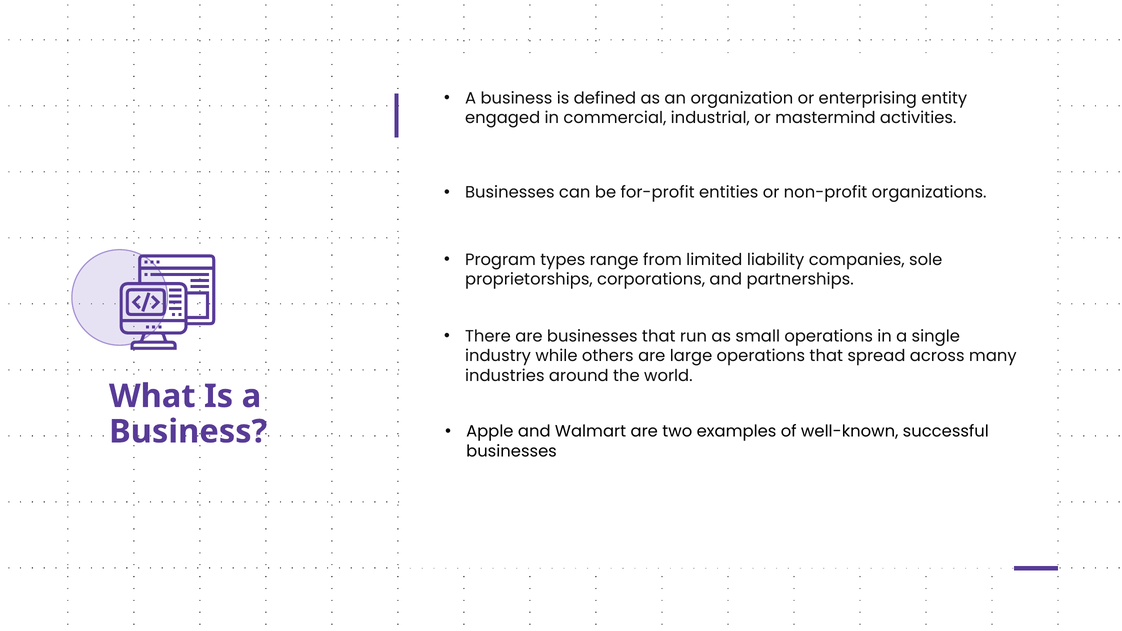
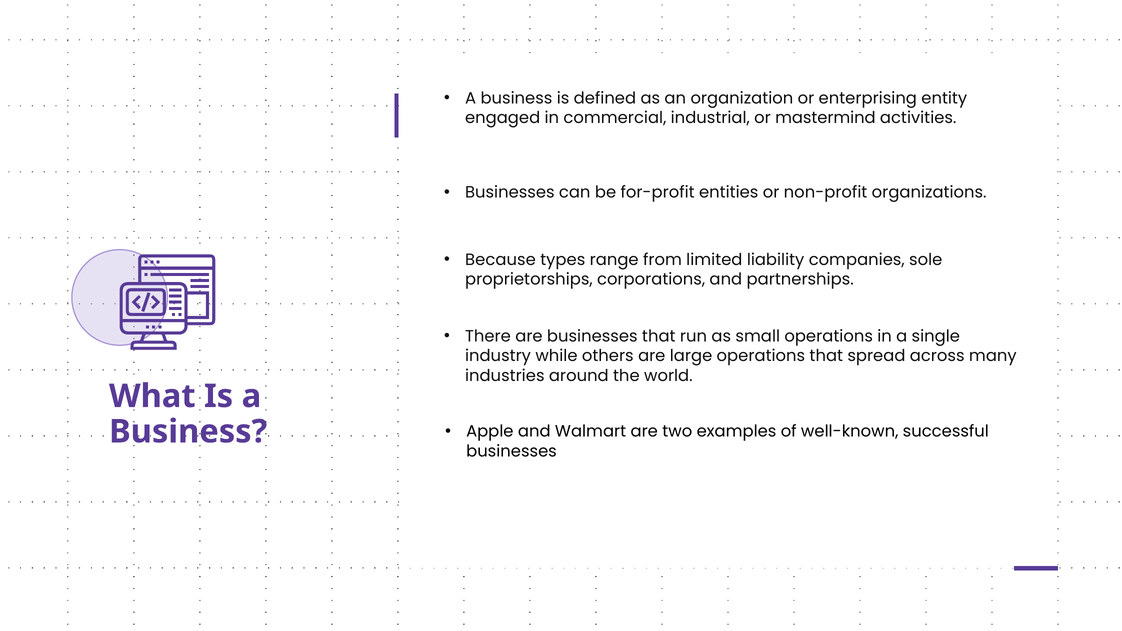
Program: Program -> Because
